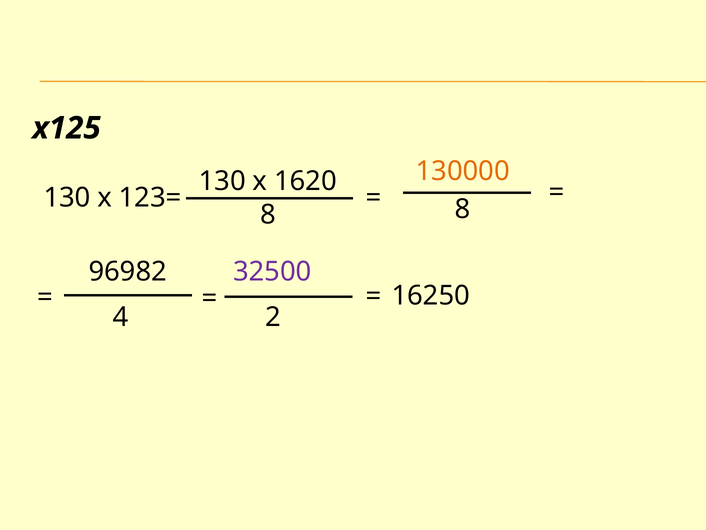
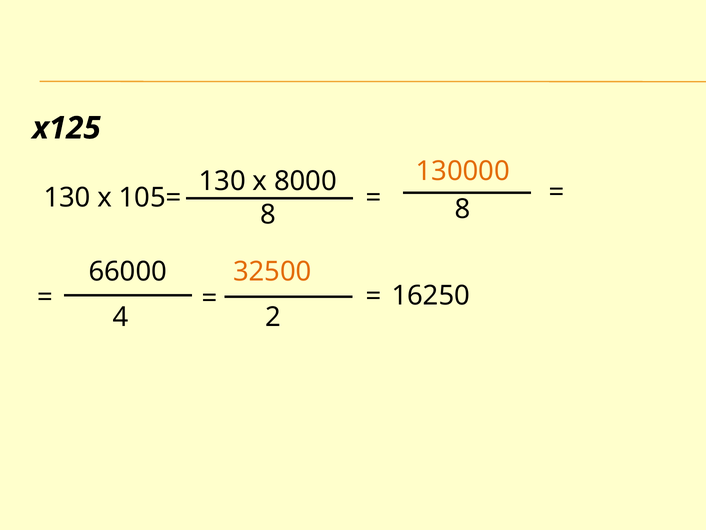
1620: 1620 -> 8000
123=: 123= -> 105=
96982: 96982 -> 66000
32500 colour: purple -> orange
